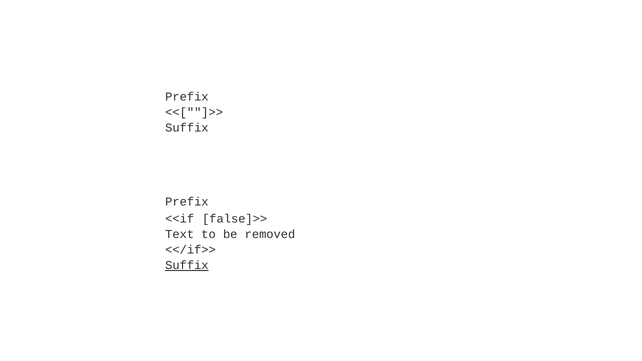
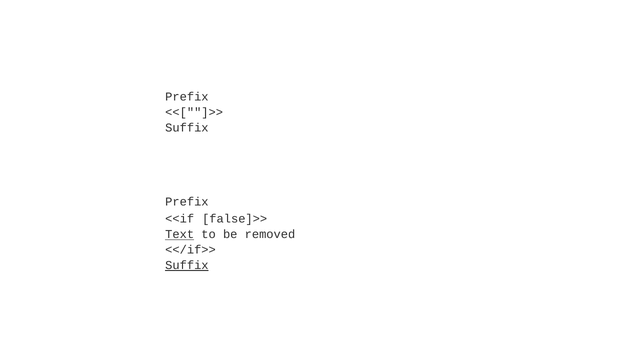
Text underline: none -> present
